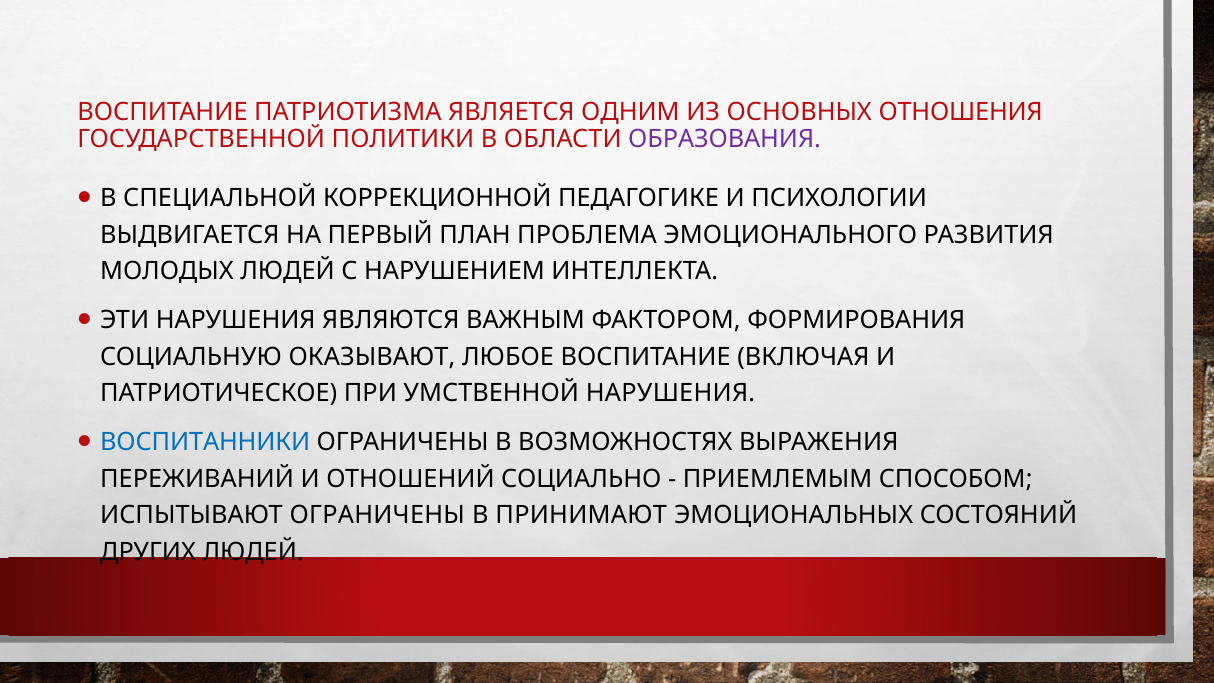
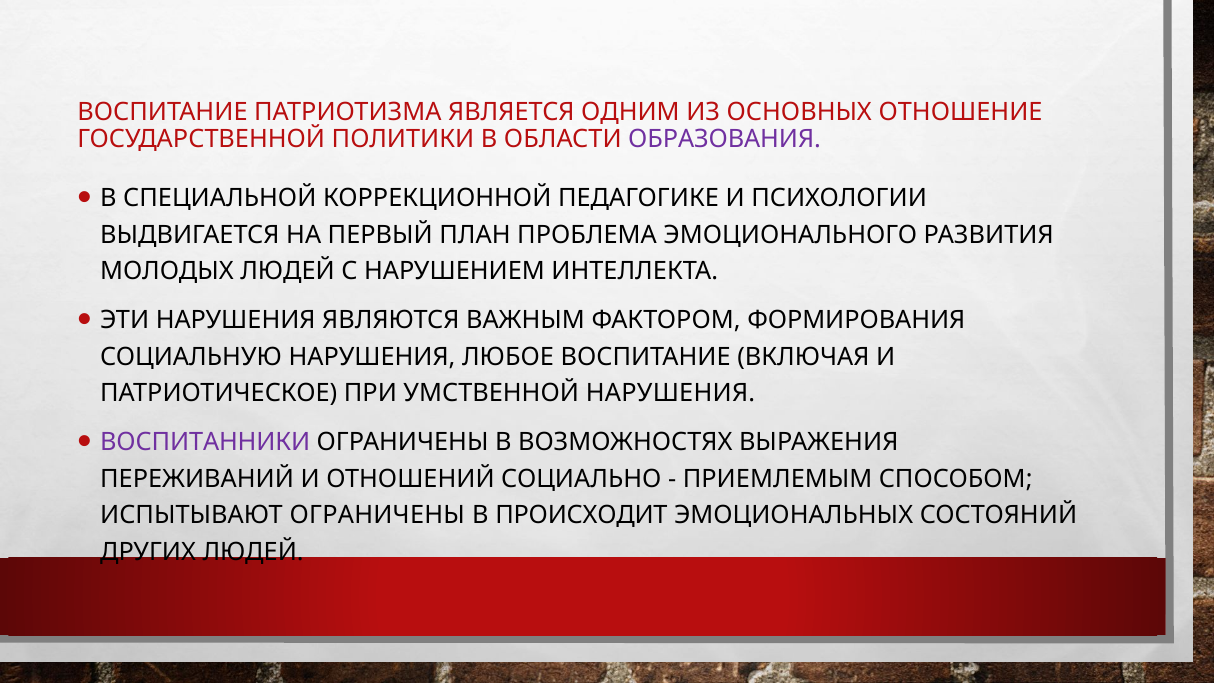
ОТНОШЕНИЯ: ОТНОШЕНИЯ -> ОТНОШЕНИЕ
СОЦИАЛЬНУЮ ОКАЗЫВАЮТ: ОКАЗЫВАЮТ -> НАРУШЕНИЯ
ВОСПИТАННИКИ colour: blue -> purple
ПРИНИМАЮТ: ПРИНИМАЮТ -> ПРОИСХОДИТ
